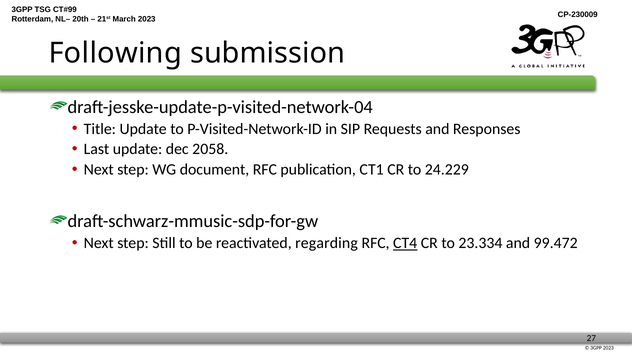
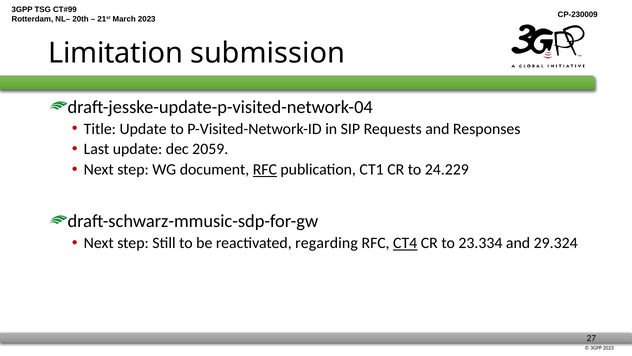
Following: Following -> Limitation
2058: 2058 -> 2059
RFC at (265, 169) underline: none -> present
99.472: 99.472 -> 29.324
